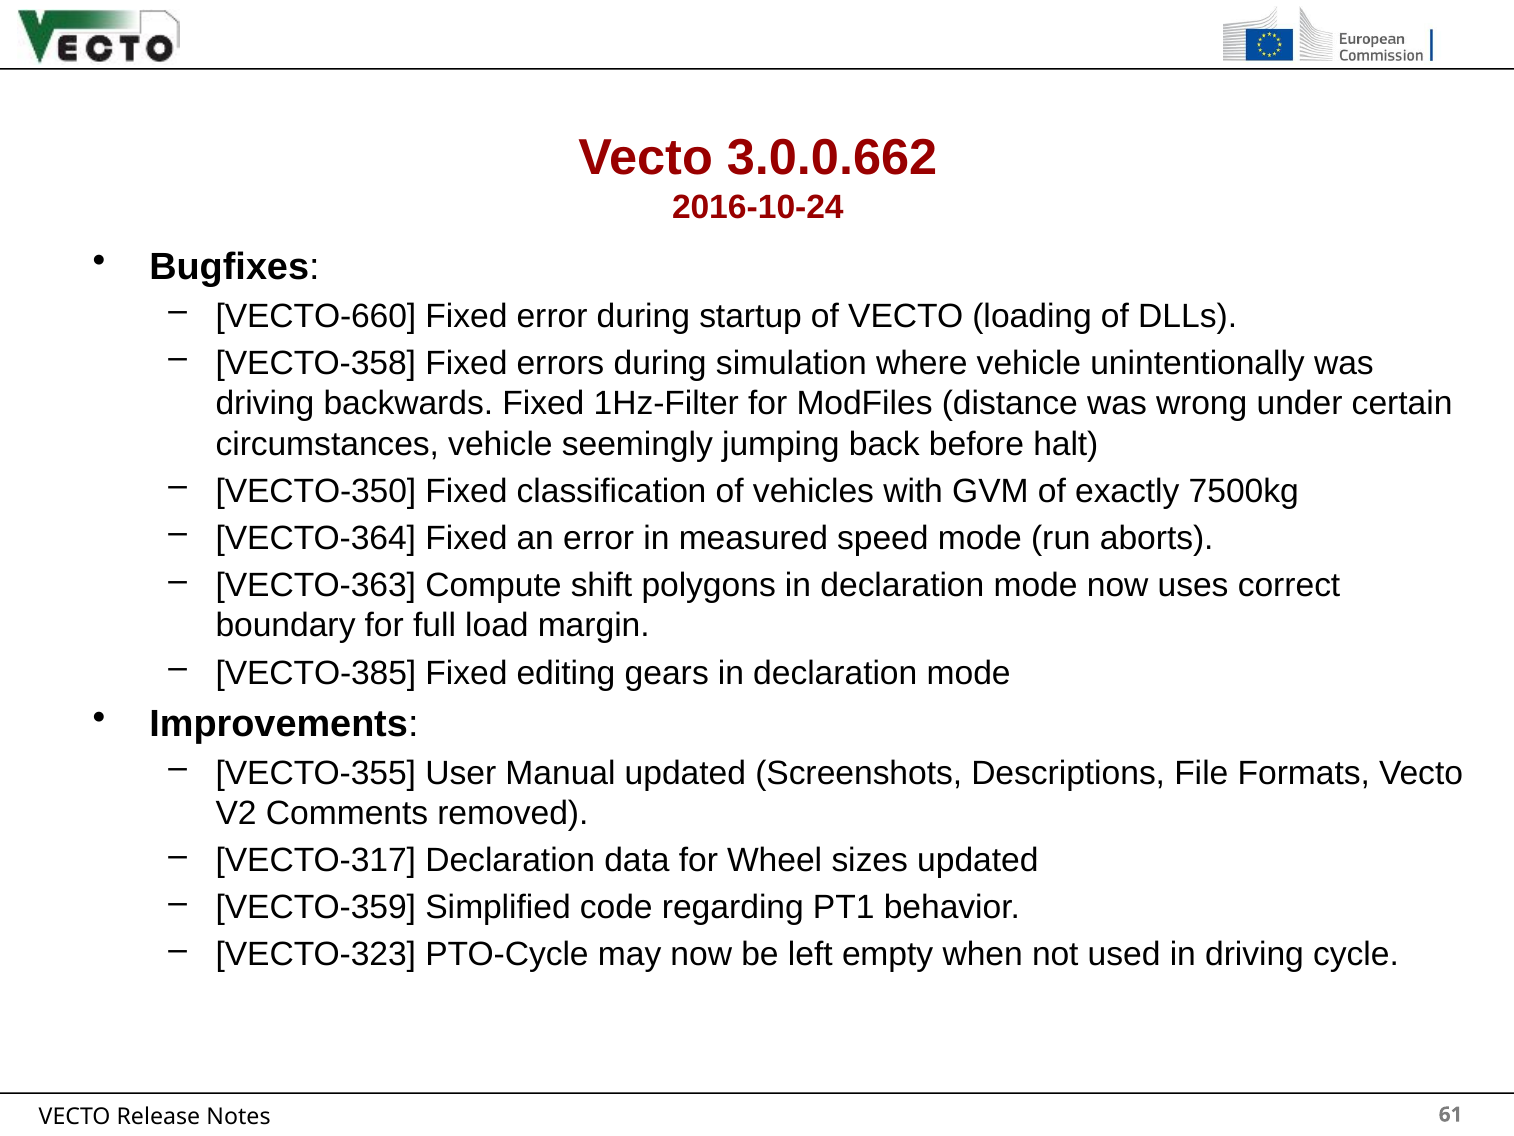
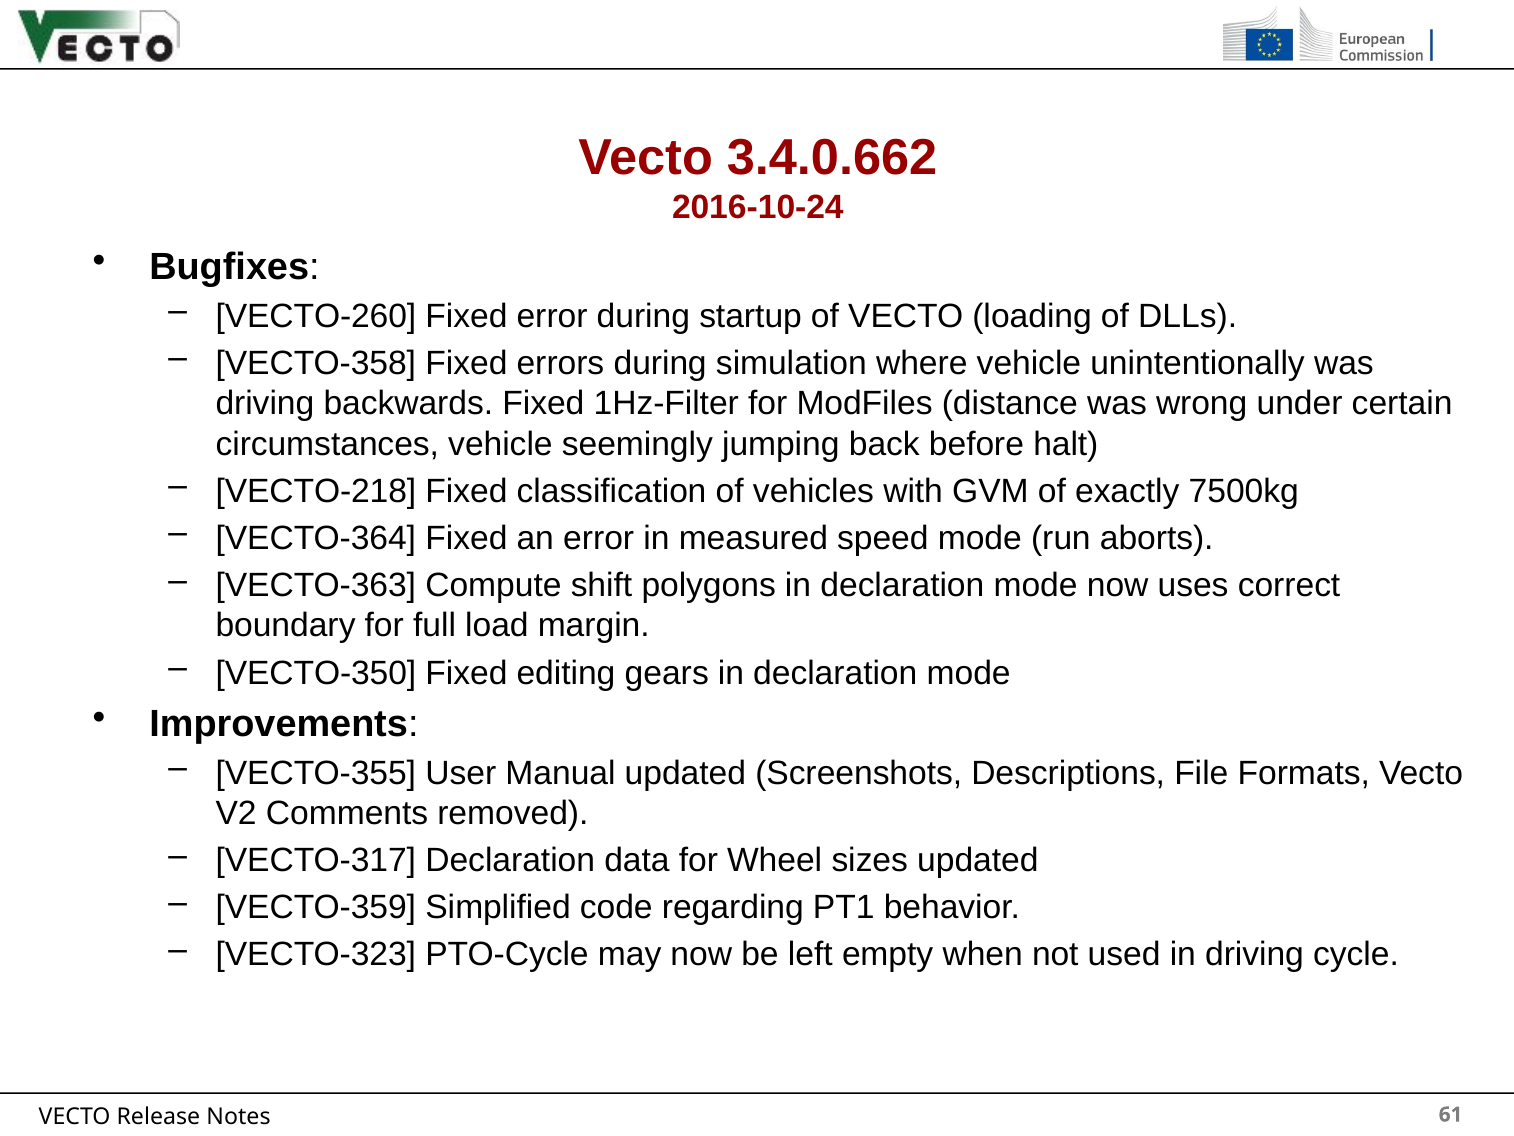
3.0.0.662: 3.0.0.662 -> 3.4.0.662
VECTO-660: VECTO-660 -> VECTO-260
VECTO-350: VECTO-350 -> VECTO-218
VECTO-385: VECTO-385 -> VECTO-350
